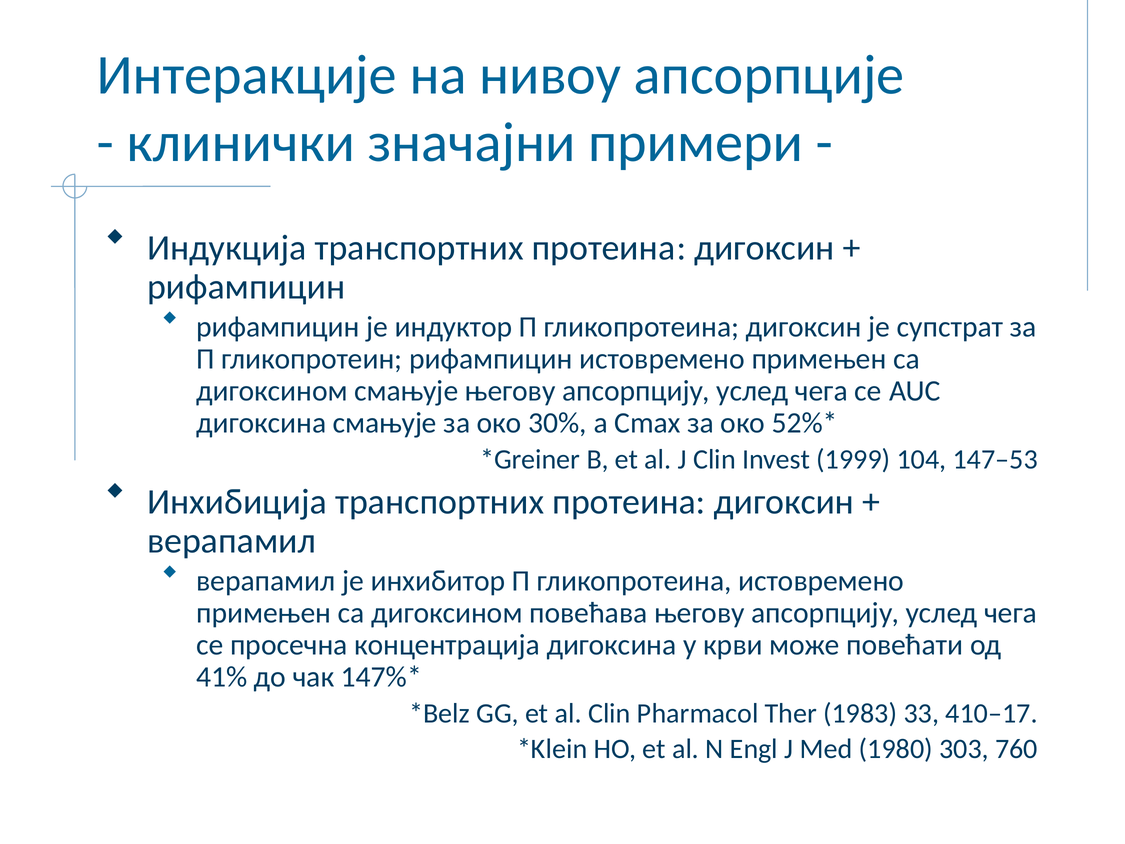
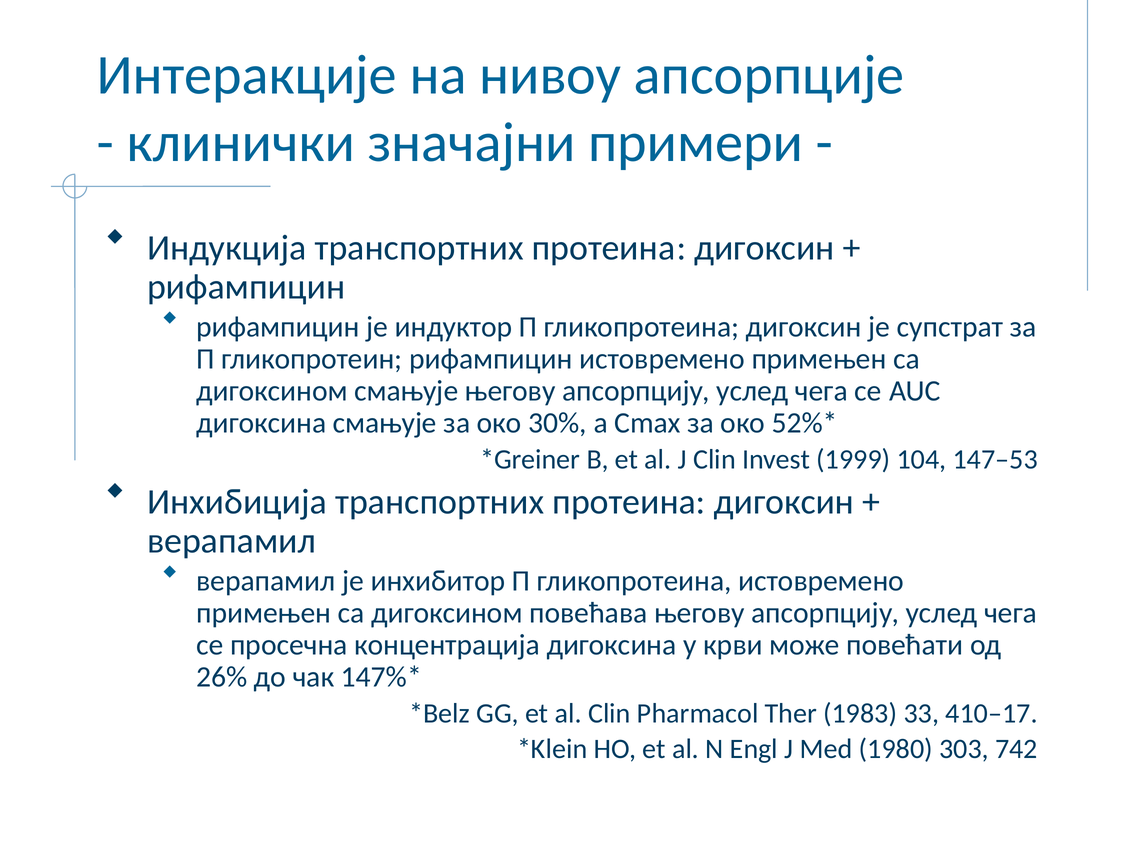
41%: 41% -> 26%
760: 760 -> 742
